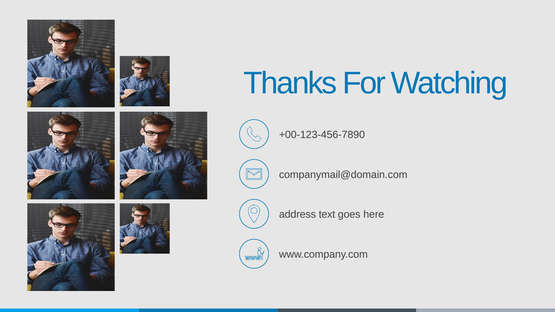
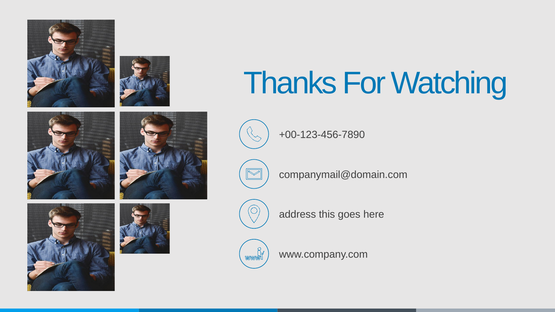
text: text -> this
